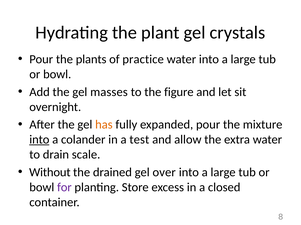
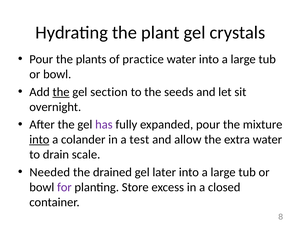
the at (61, 92) underline: none -> present
masses: masses -> section
figure: figure -> seeds
has colour: orange -> purple
Without: Without -> Needed
over: over -> later
